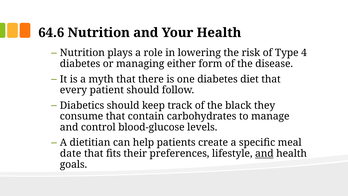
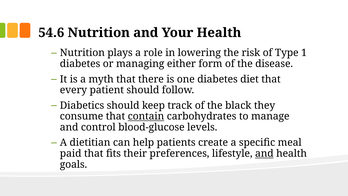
64.6: 64.6 -> 54.6
4: 4 -> 1
contain underline: none -> present
date: date -> paid
